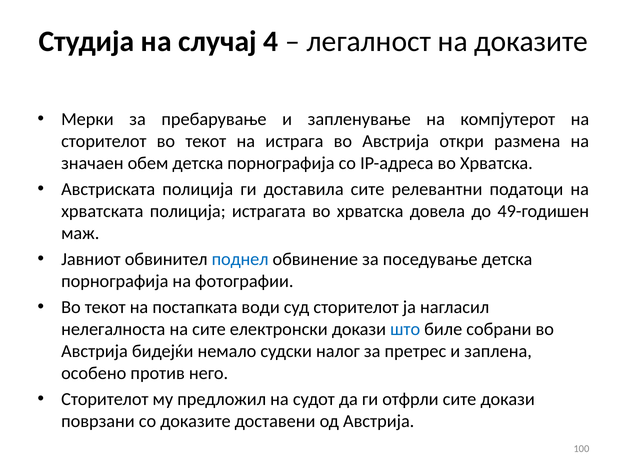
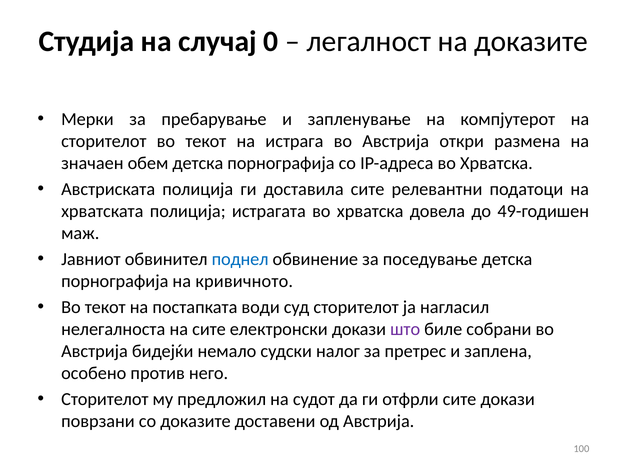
4: 4 -> 0
фотографии: фотографии -> кривичното
што colour: blue -> purple
